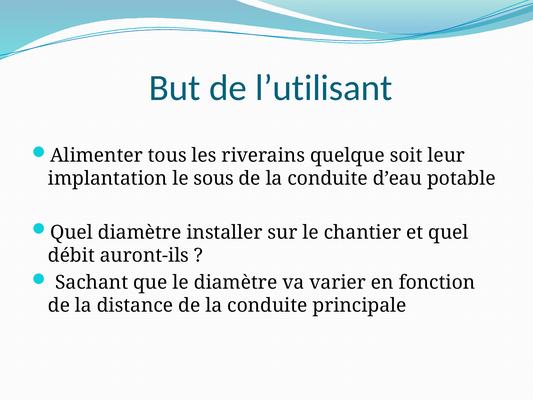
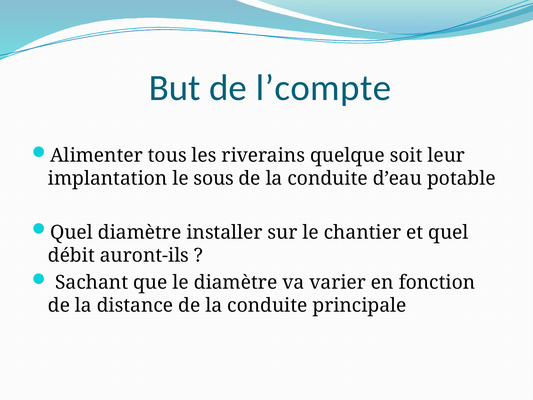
l’utilisant: l’utilisant -> l’compte
